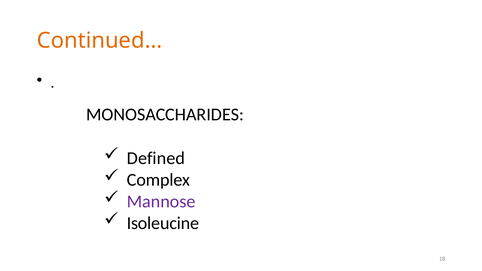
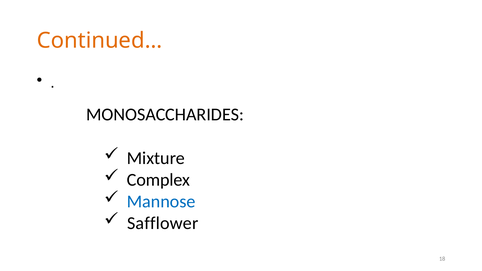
Defined: Defined -> Mixture
Mannose colour: purple -> blue
Isoleucine: Isoleucine -> Safflower
